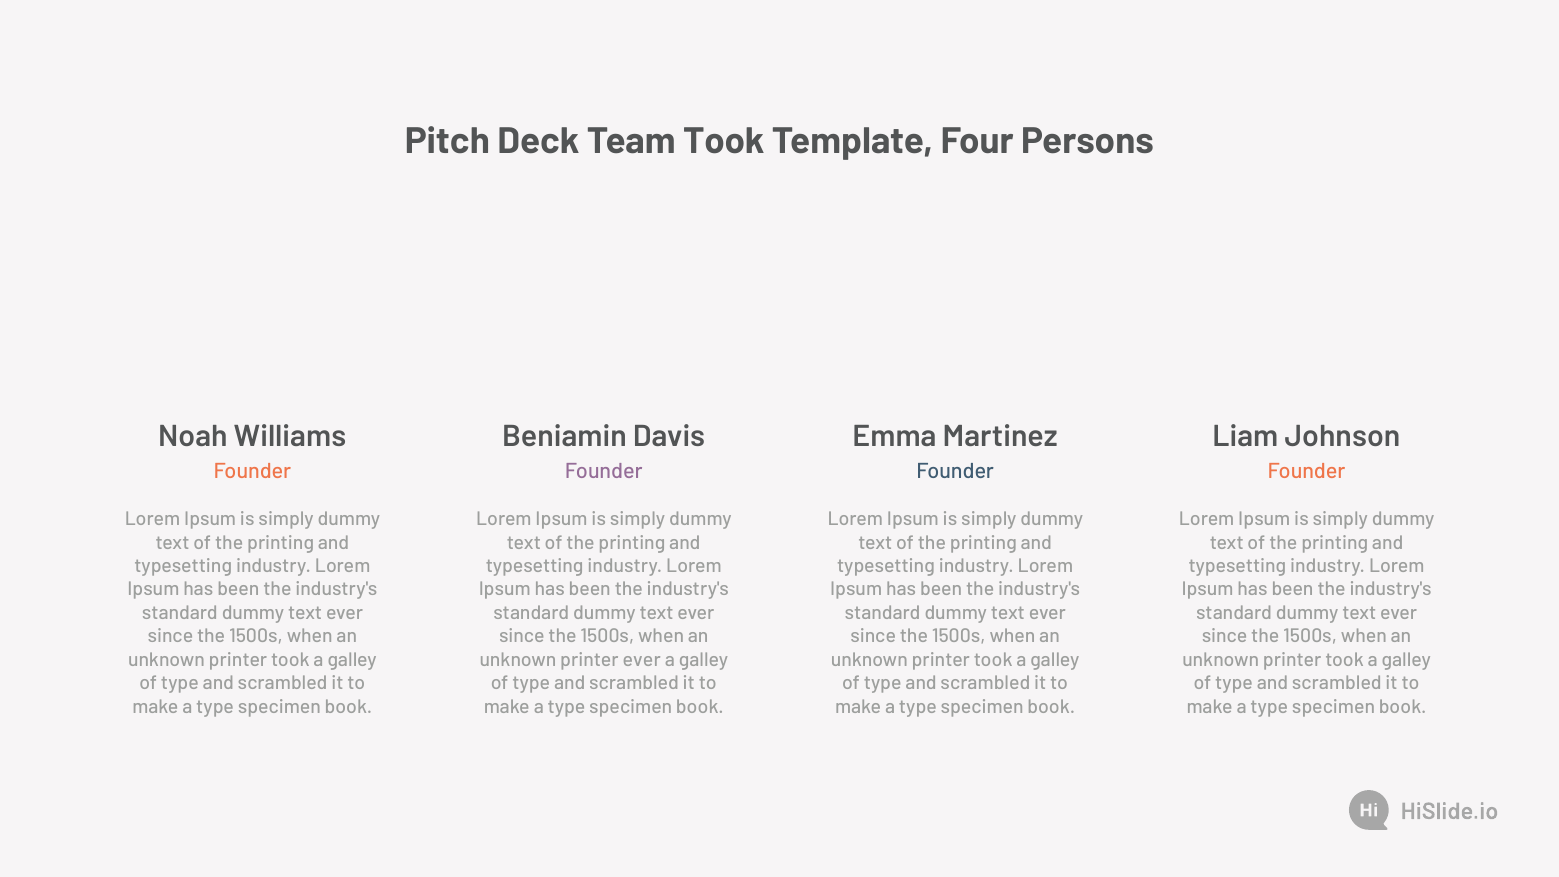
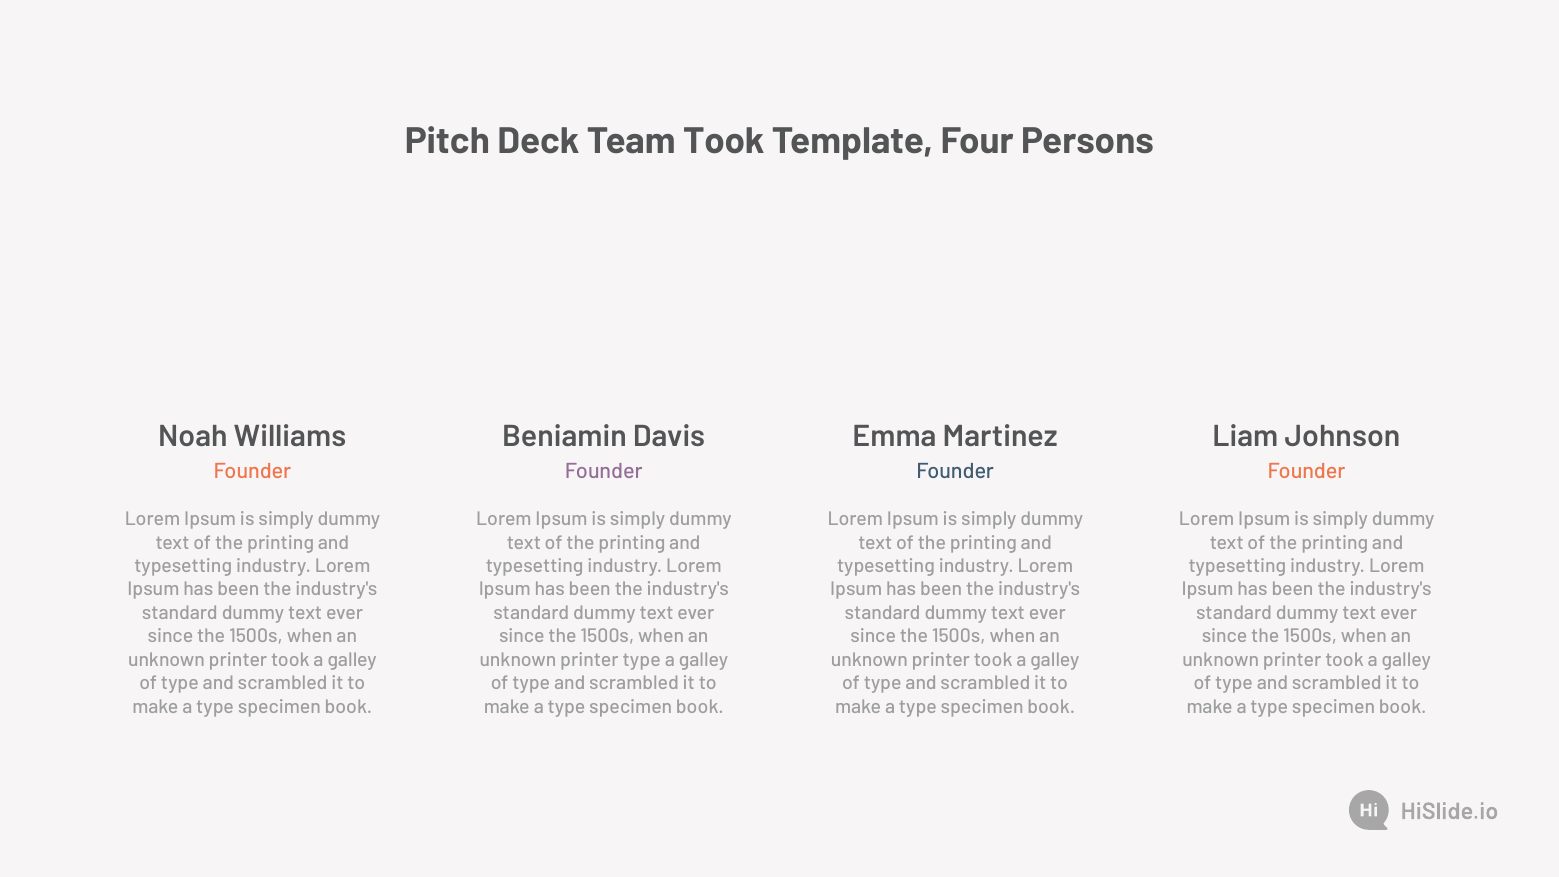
printer ever: ever -> type
